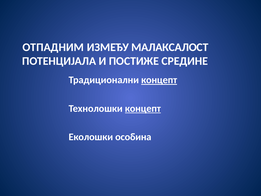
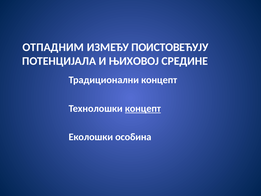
МАЛАКСАЛОСТ: МАЛАКСАЛОСТ -> ПОИСТОВЕЋУЈУ
ПОСТИЖЕ: ПОСТИЖЕ -> ЊИХОВОЈ
концепт at (159, 80) underline: present -> none
